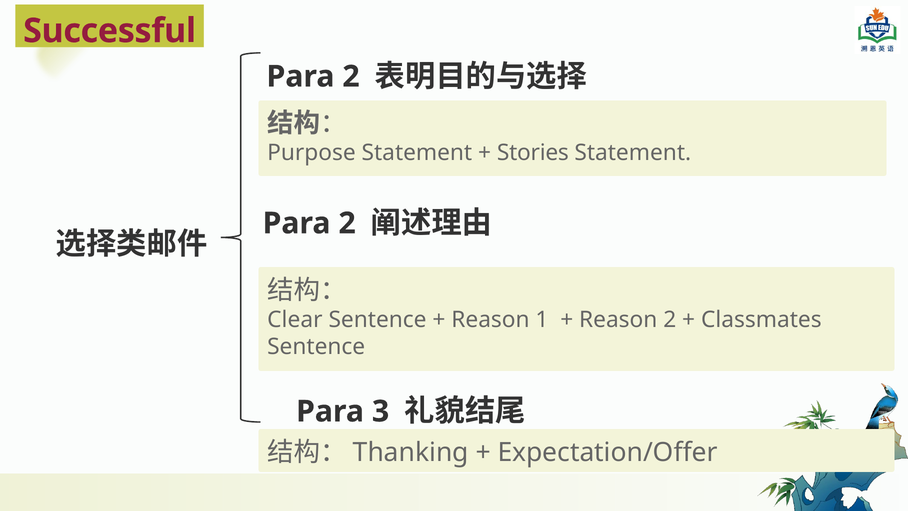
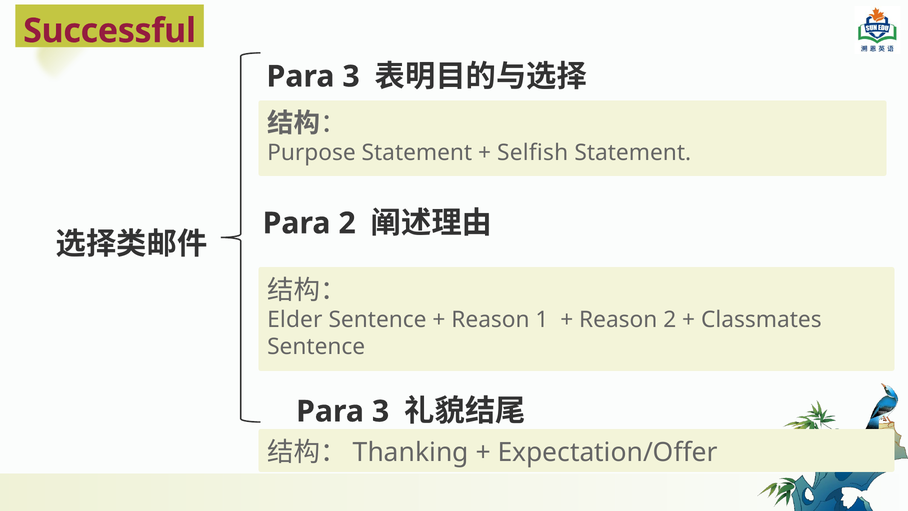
2 at (351, 77): 2 -> 3
Stories: Stories -> Selfish
Clear: Clear -> Elder
